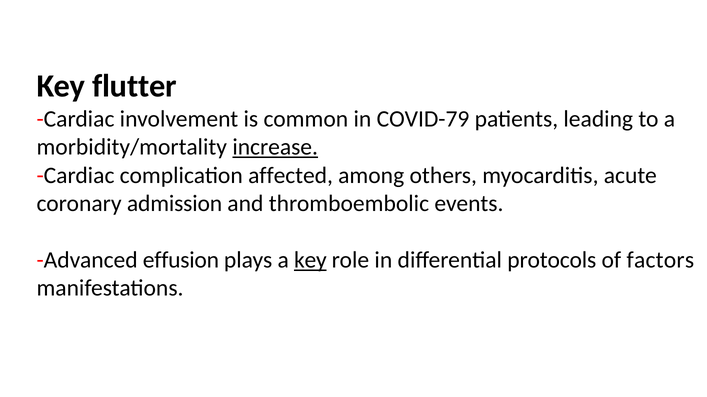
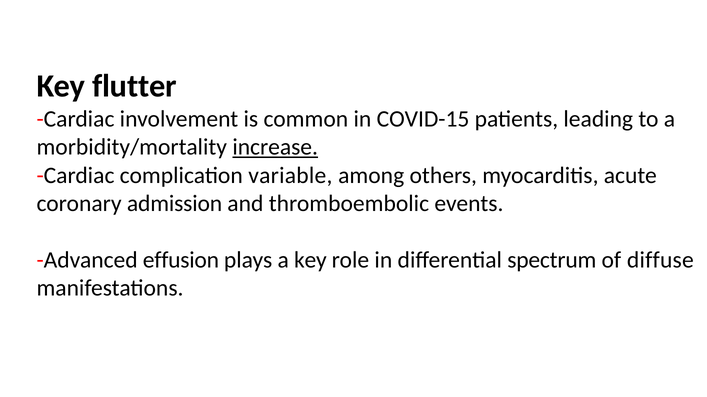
COVID-79: COVID-79 -> COVID-15
affected: affected -> variable
key at (310, 260) underline: present -> none
protocols: protocols -> spectrum
factors: factors -> diffuse
